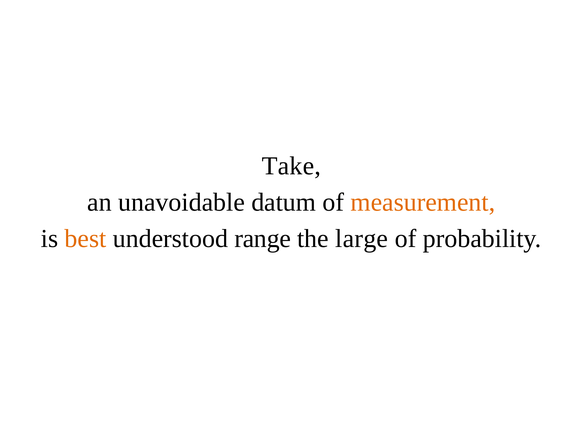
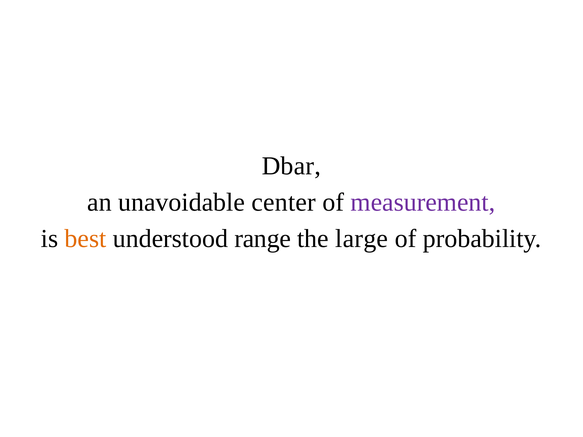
Take: Take -> Dbar
datum: datum -> center
measurement colour: orange -> purple
